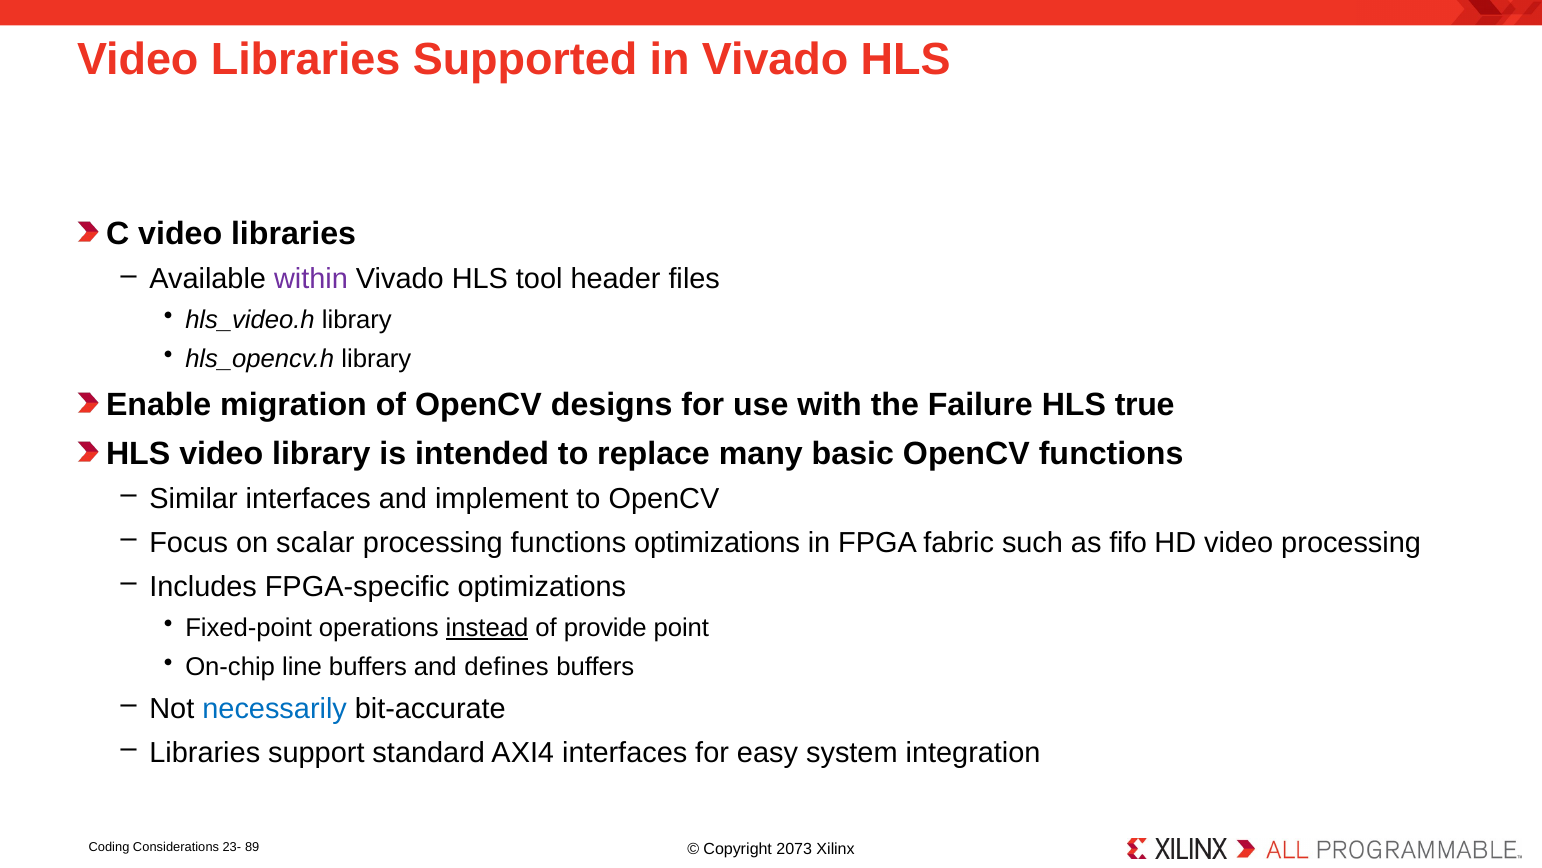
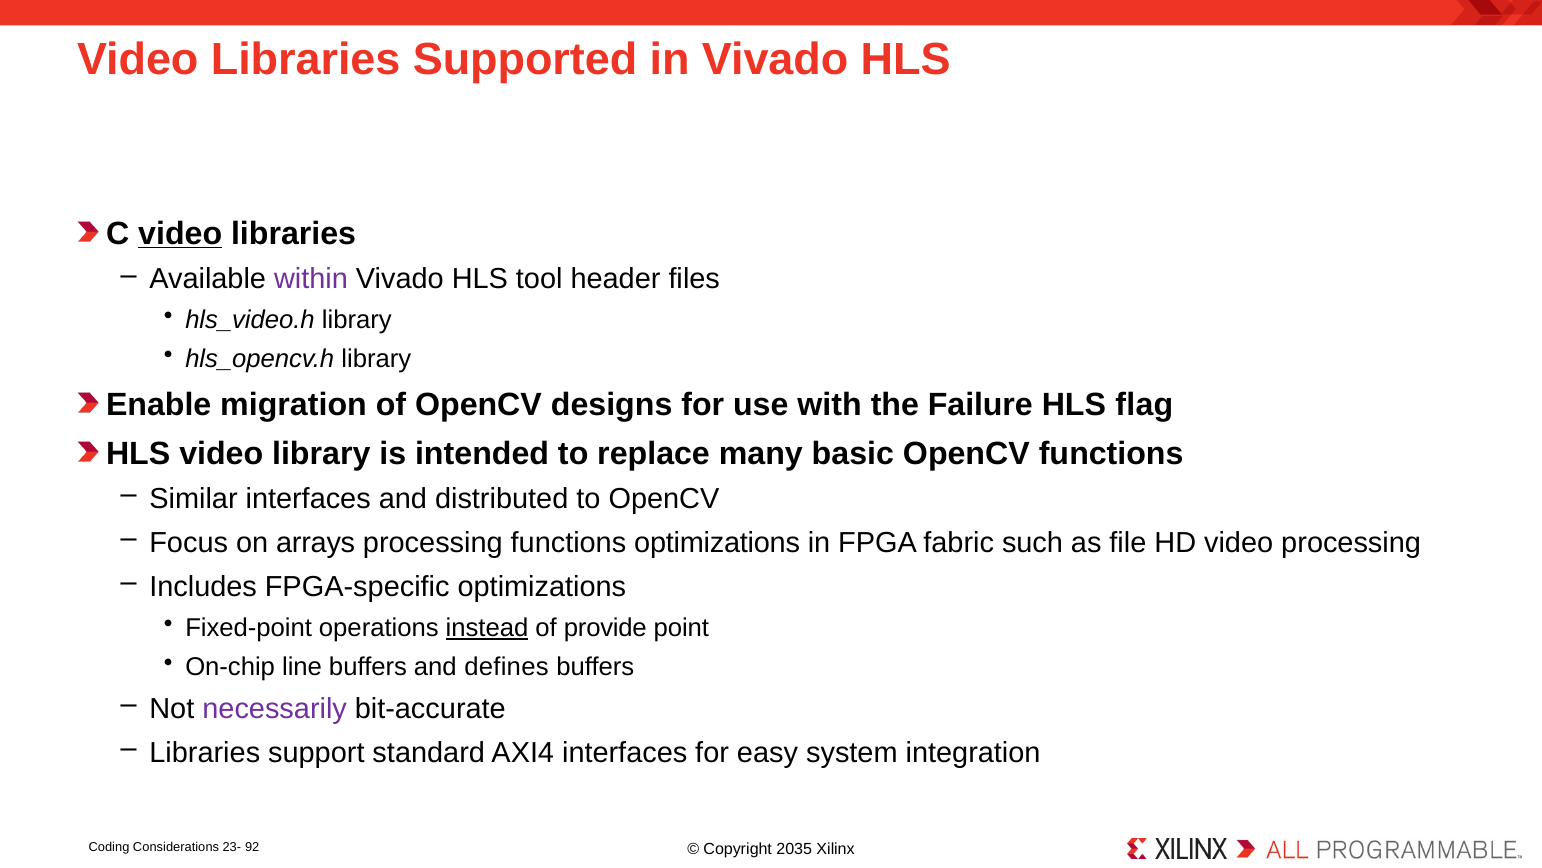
video at (180, 234) underline: none -> present
true: true -> flag
implement: implement -> distributed
scalar: scalar -> arrays
fifo: fifo -> file
necessarily colour: blue -> purple
89: 89 -> 92
2073: 2073 -> 2035
